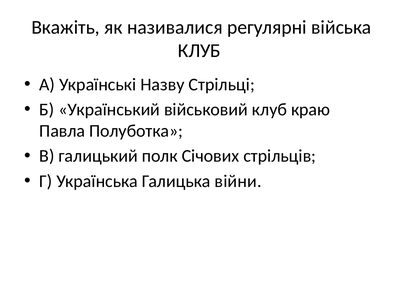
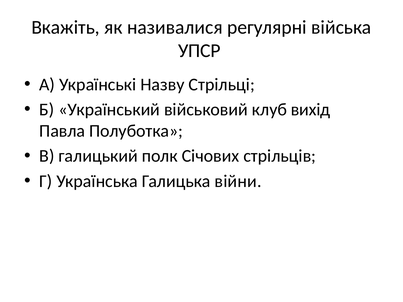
КЛУБ at (199, 51): КЛУБ -> УПСР
краю: краю -> вихід
